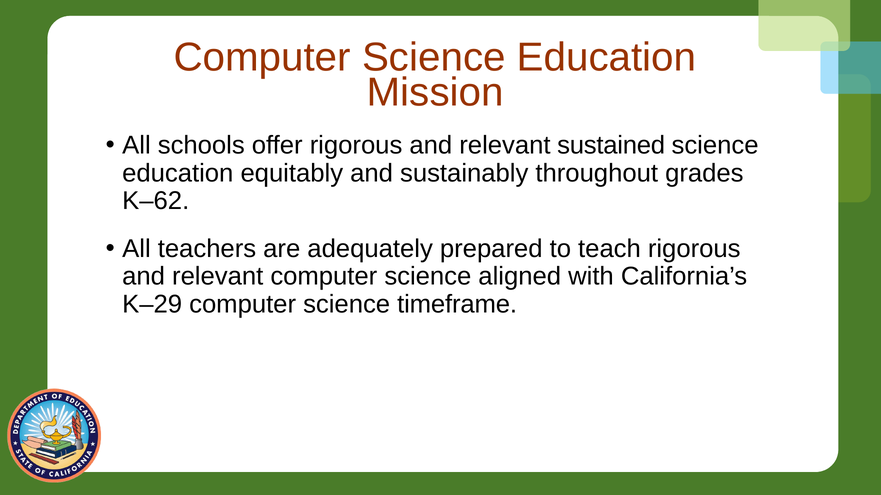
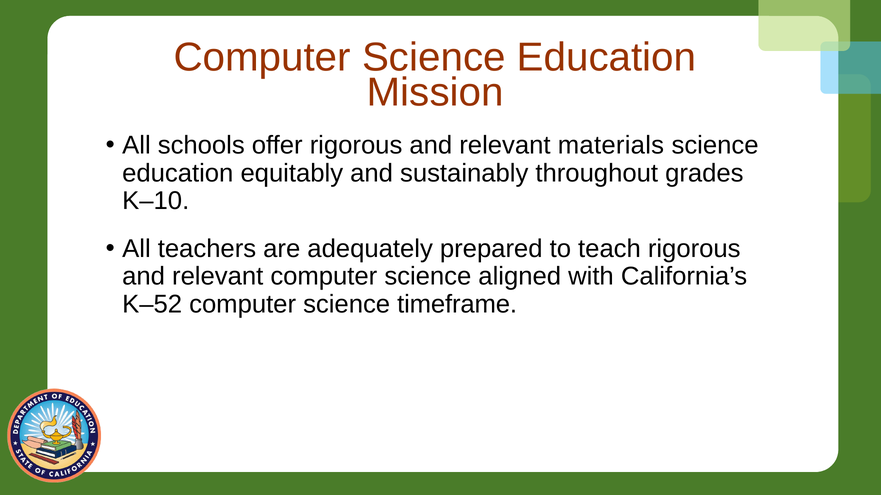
sustained: sustained -> materials
K–62: K–62 -> K–10
K–29: K–29 -> K–52
